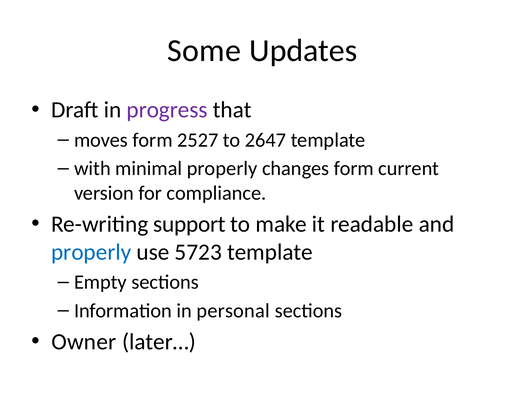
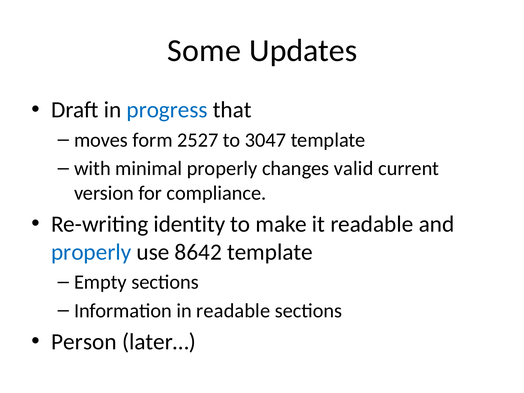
progress colour: purple -> blue
2647: 2647 -> 3047
changes form: form -> valid
support: support -> identity
5723: 5723 -> 8642
in personal: personal -> readable
Owner: Owner -> Person
